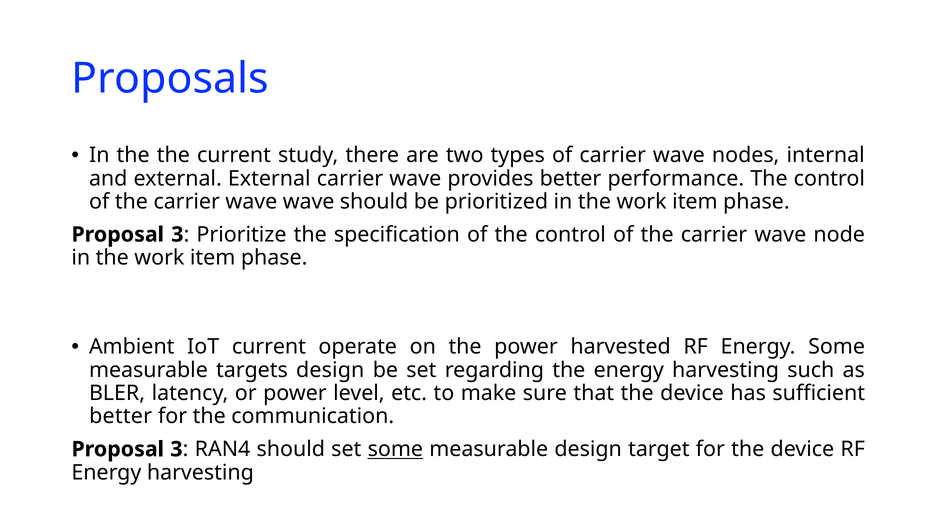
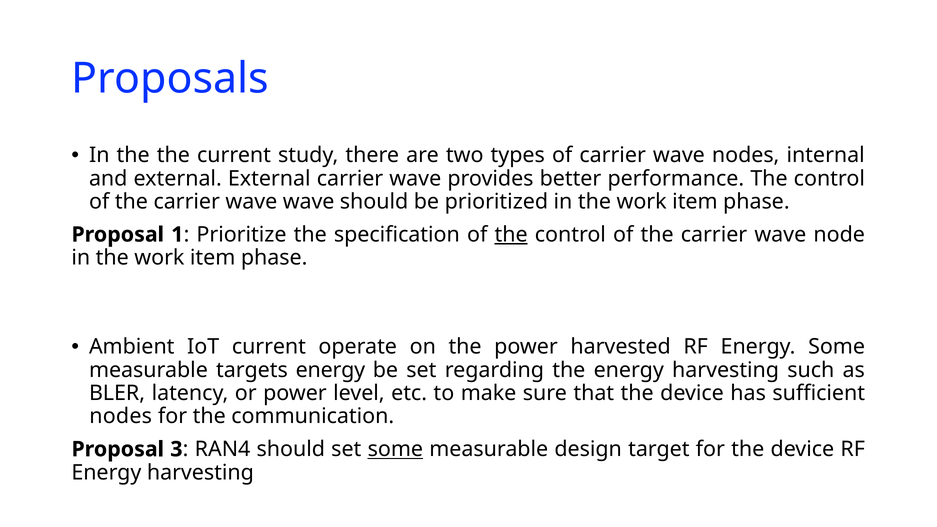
3 at (177, 235): 3 -> 1
the at (511, 235) underline: none -> present
targets design: design -> energy
better at (121, 416): better -> nodes
